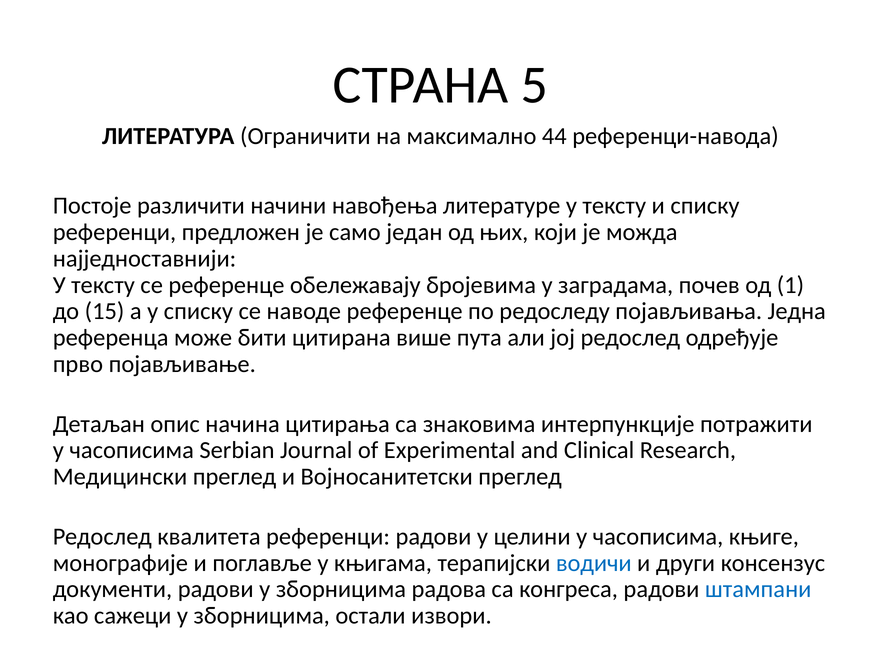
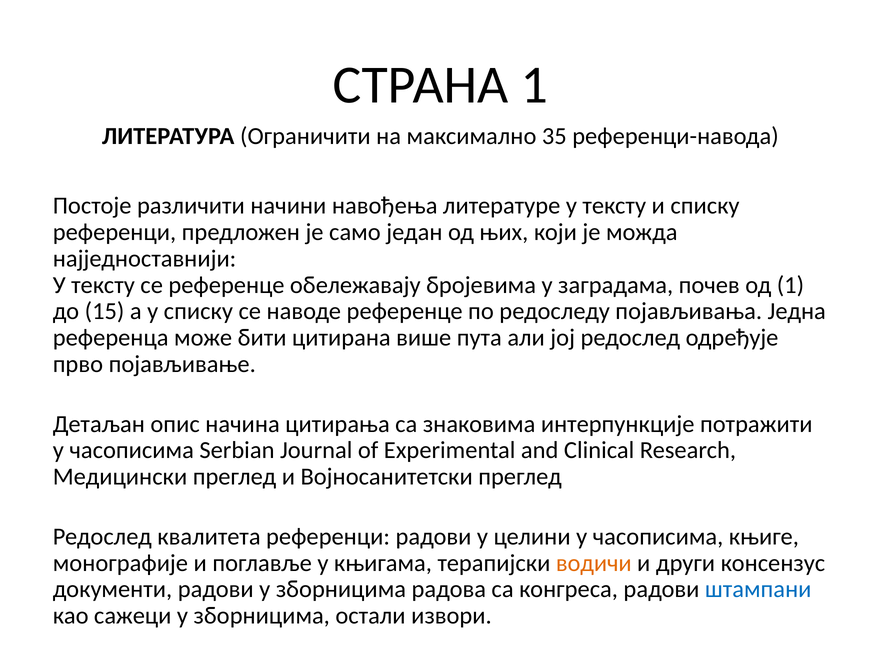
СТРАНА 5: 5 -> 1
44: 44 -> 35
водичи colour: blue -> orange
